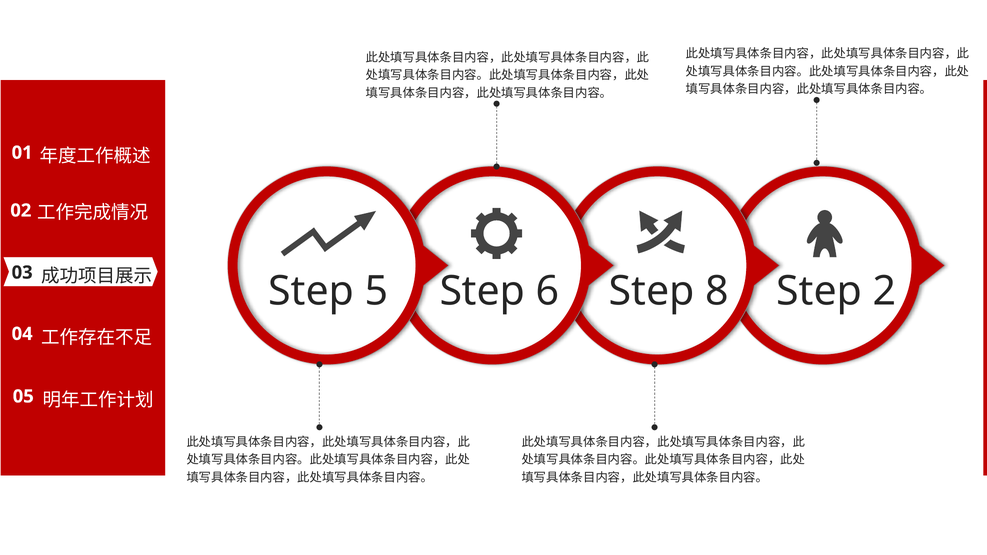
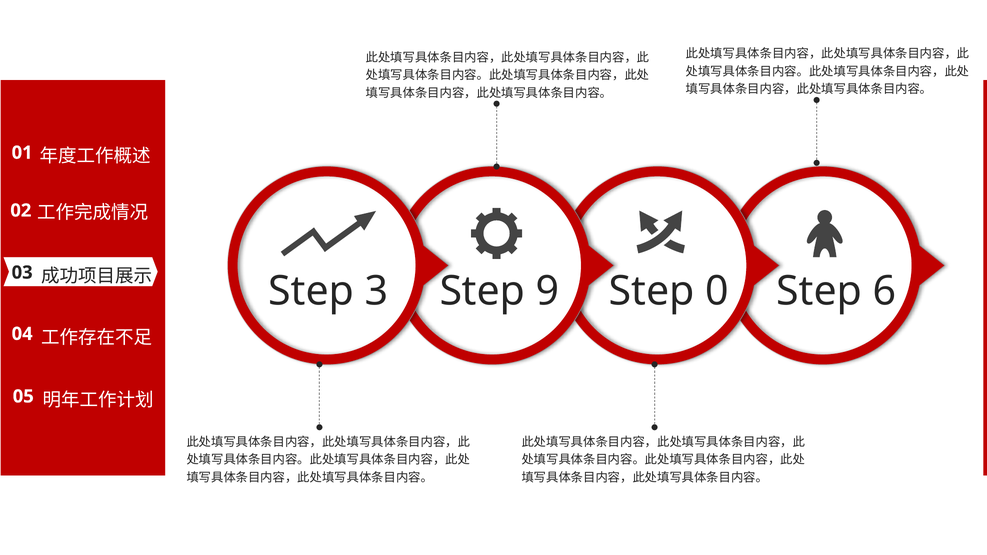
5: 5 -> 3
6: 6 -> 9
8: 8 -> 0
2: 2 -> 6
